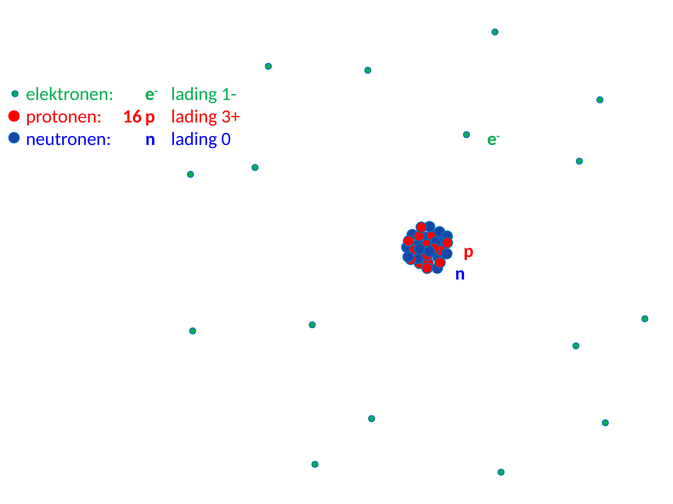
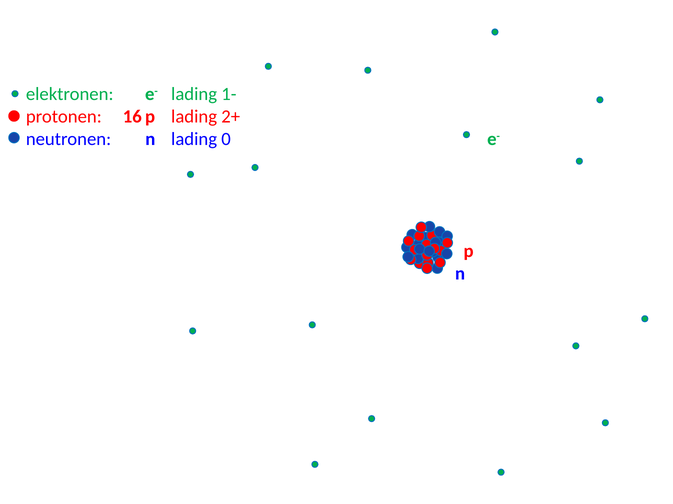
3+: 3+ -> 2+
